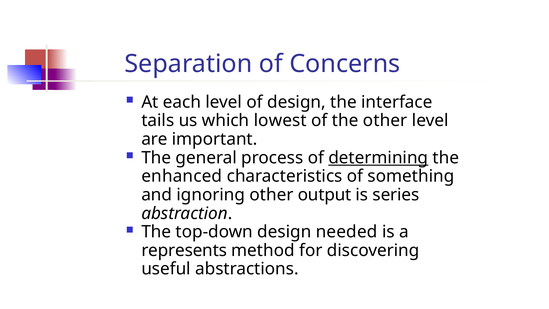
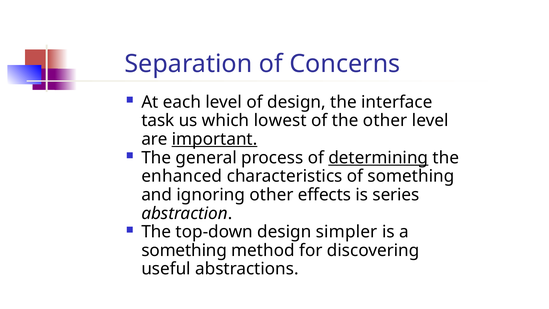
tails: tails -> task
important underline: none -> present
output: output -> effects
needed: needed -> simpler
represents at (184, 250): represents -> something
